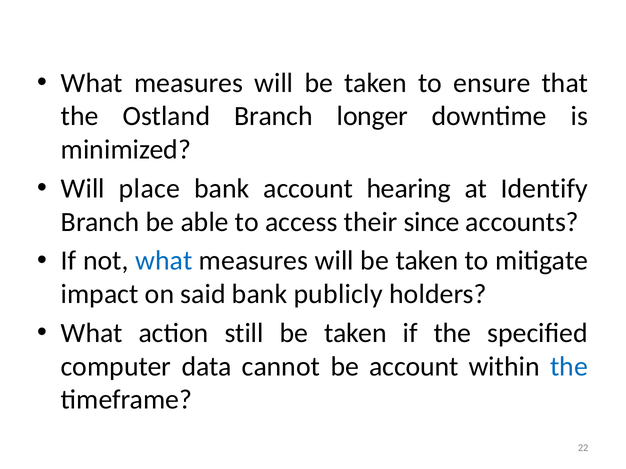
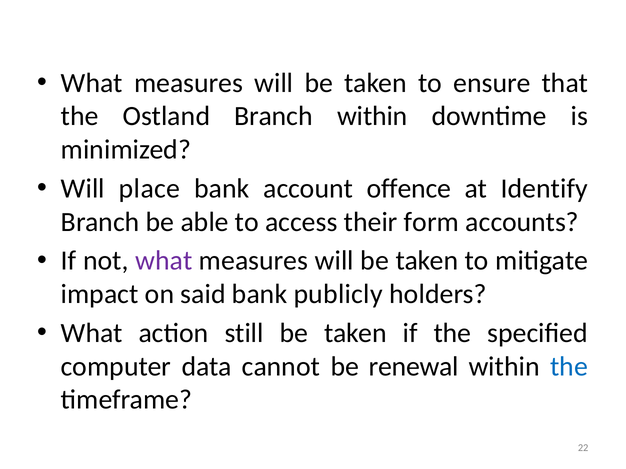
Branch longer: longer -> within
hearing: hearing -> offence
since: since -> form
what at (164, 261) colour: blue -> purple
be account: account -> renewal
